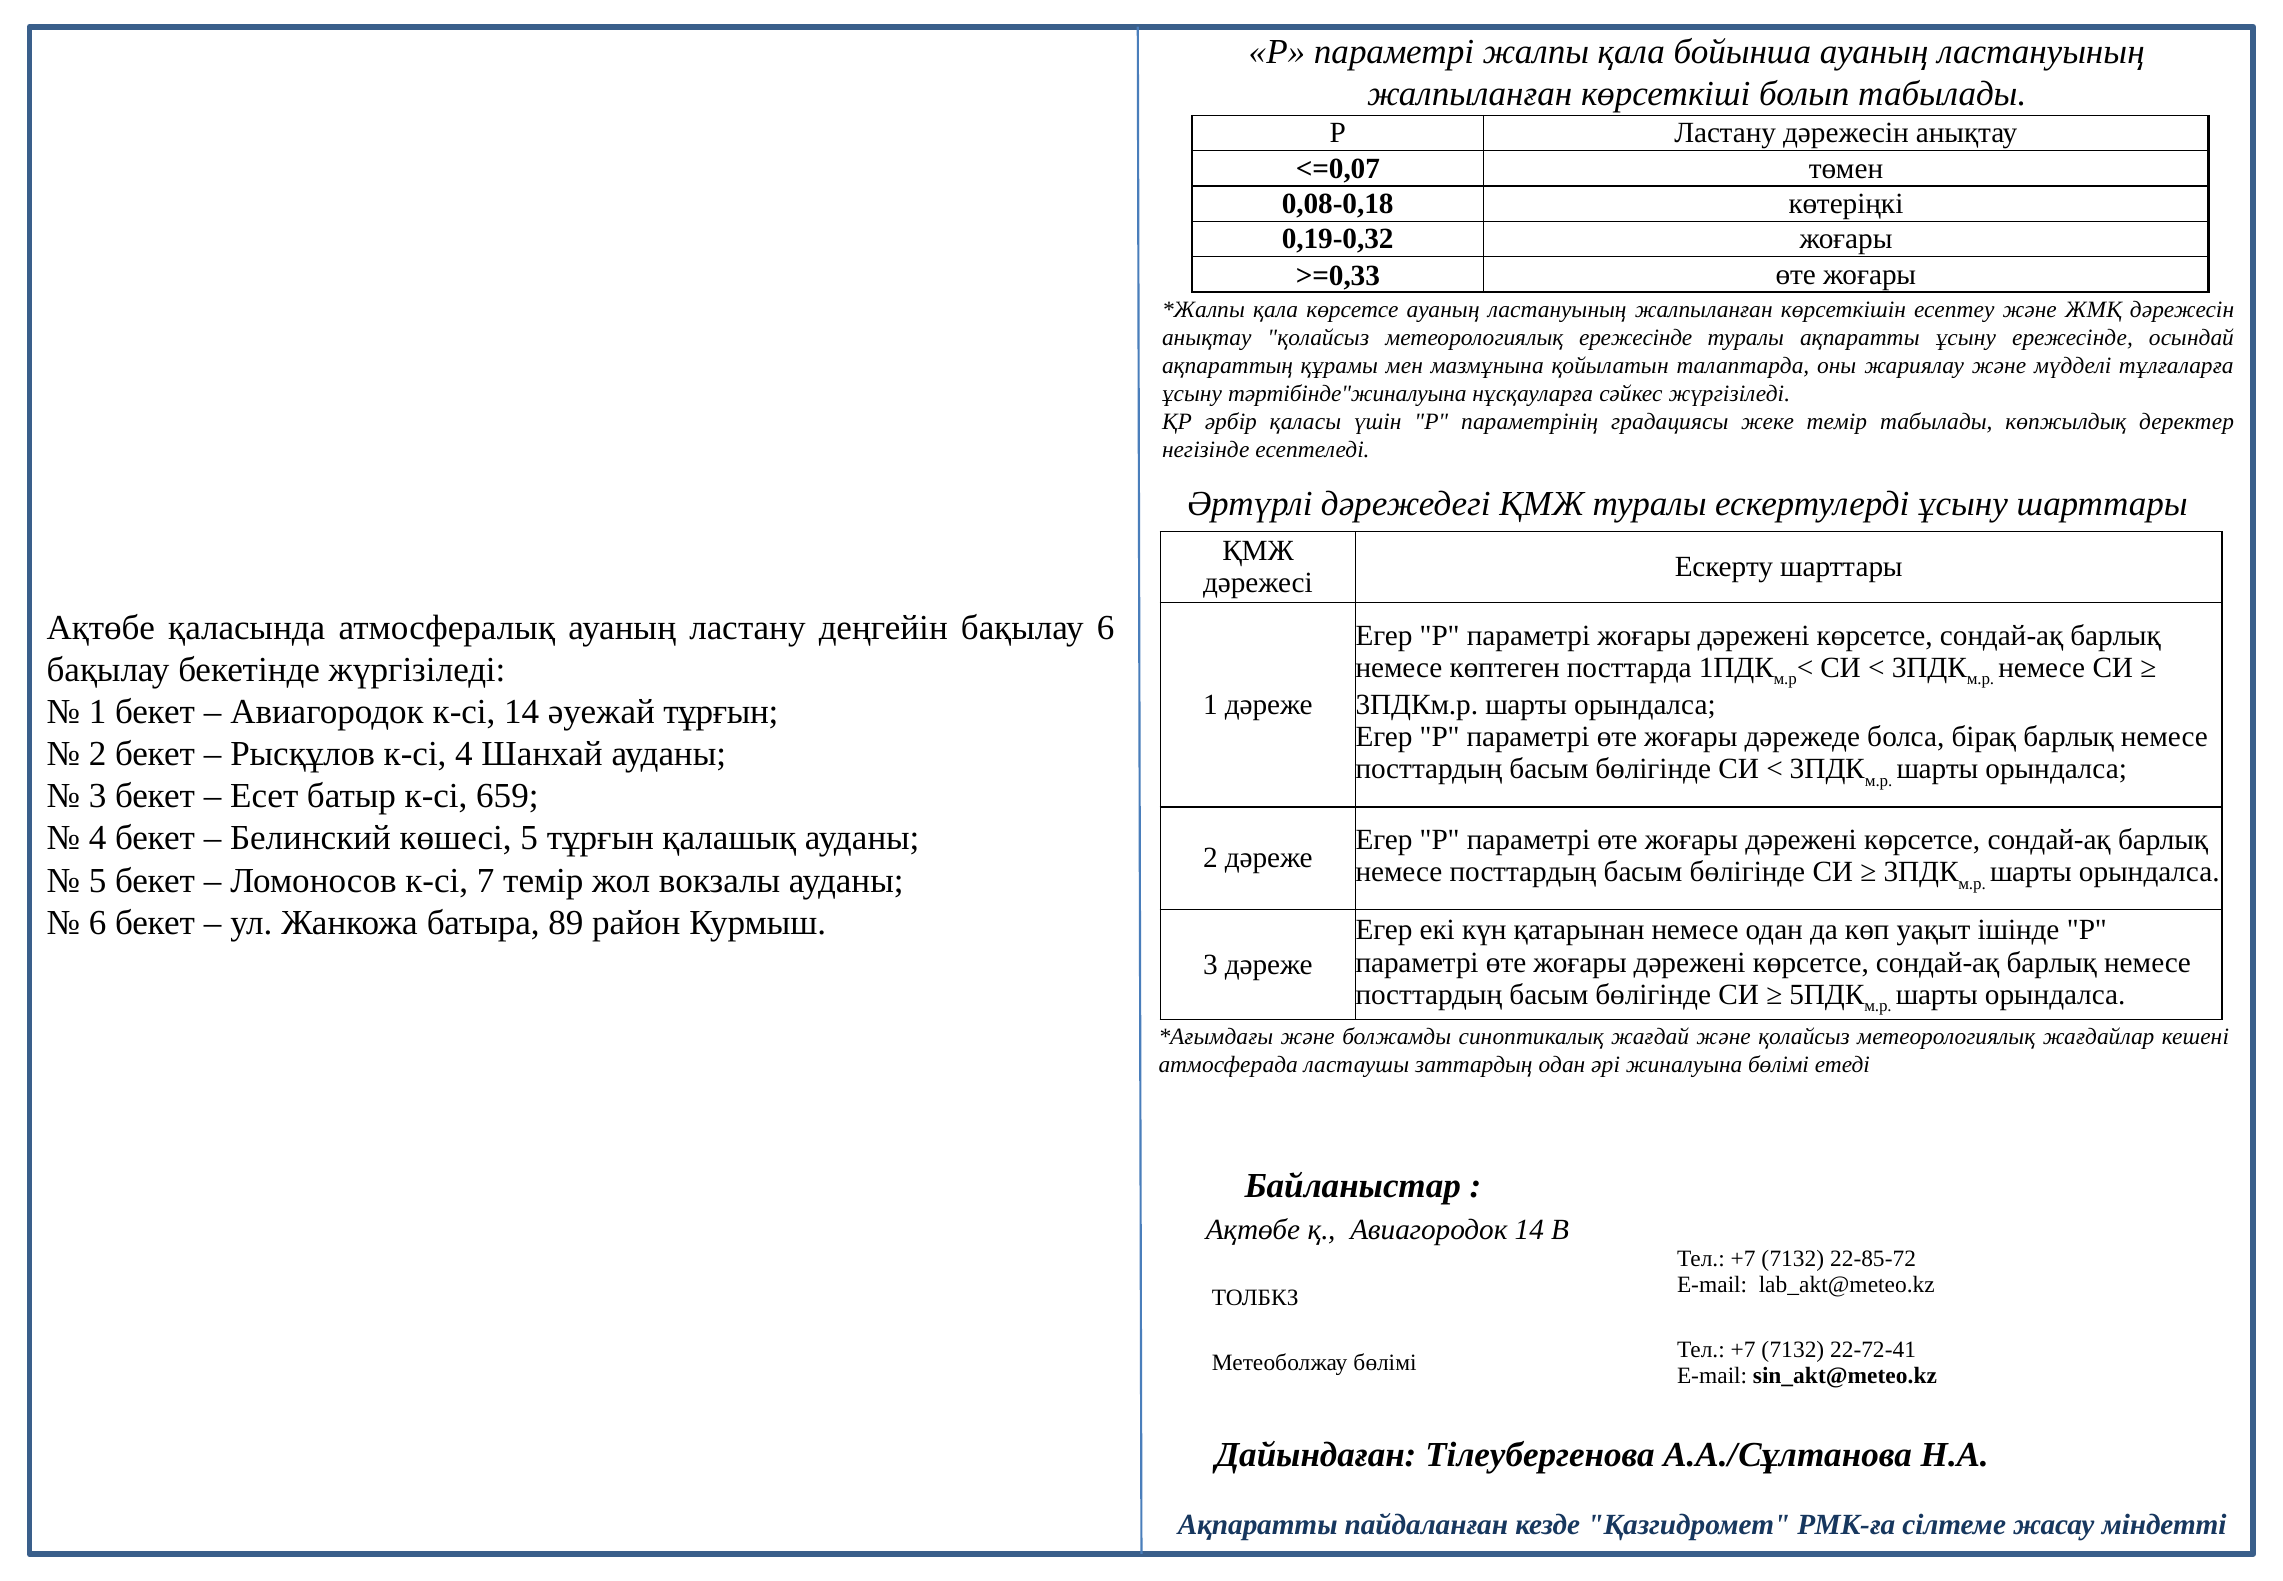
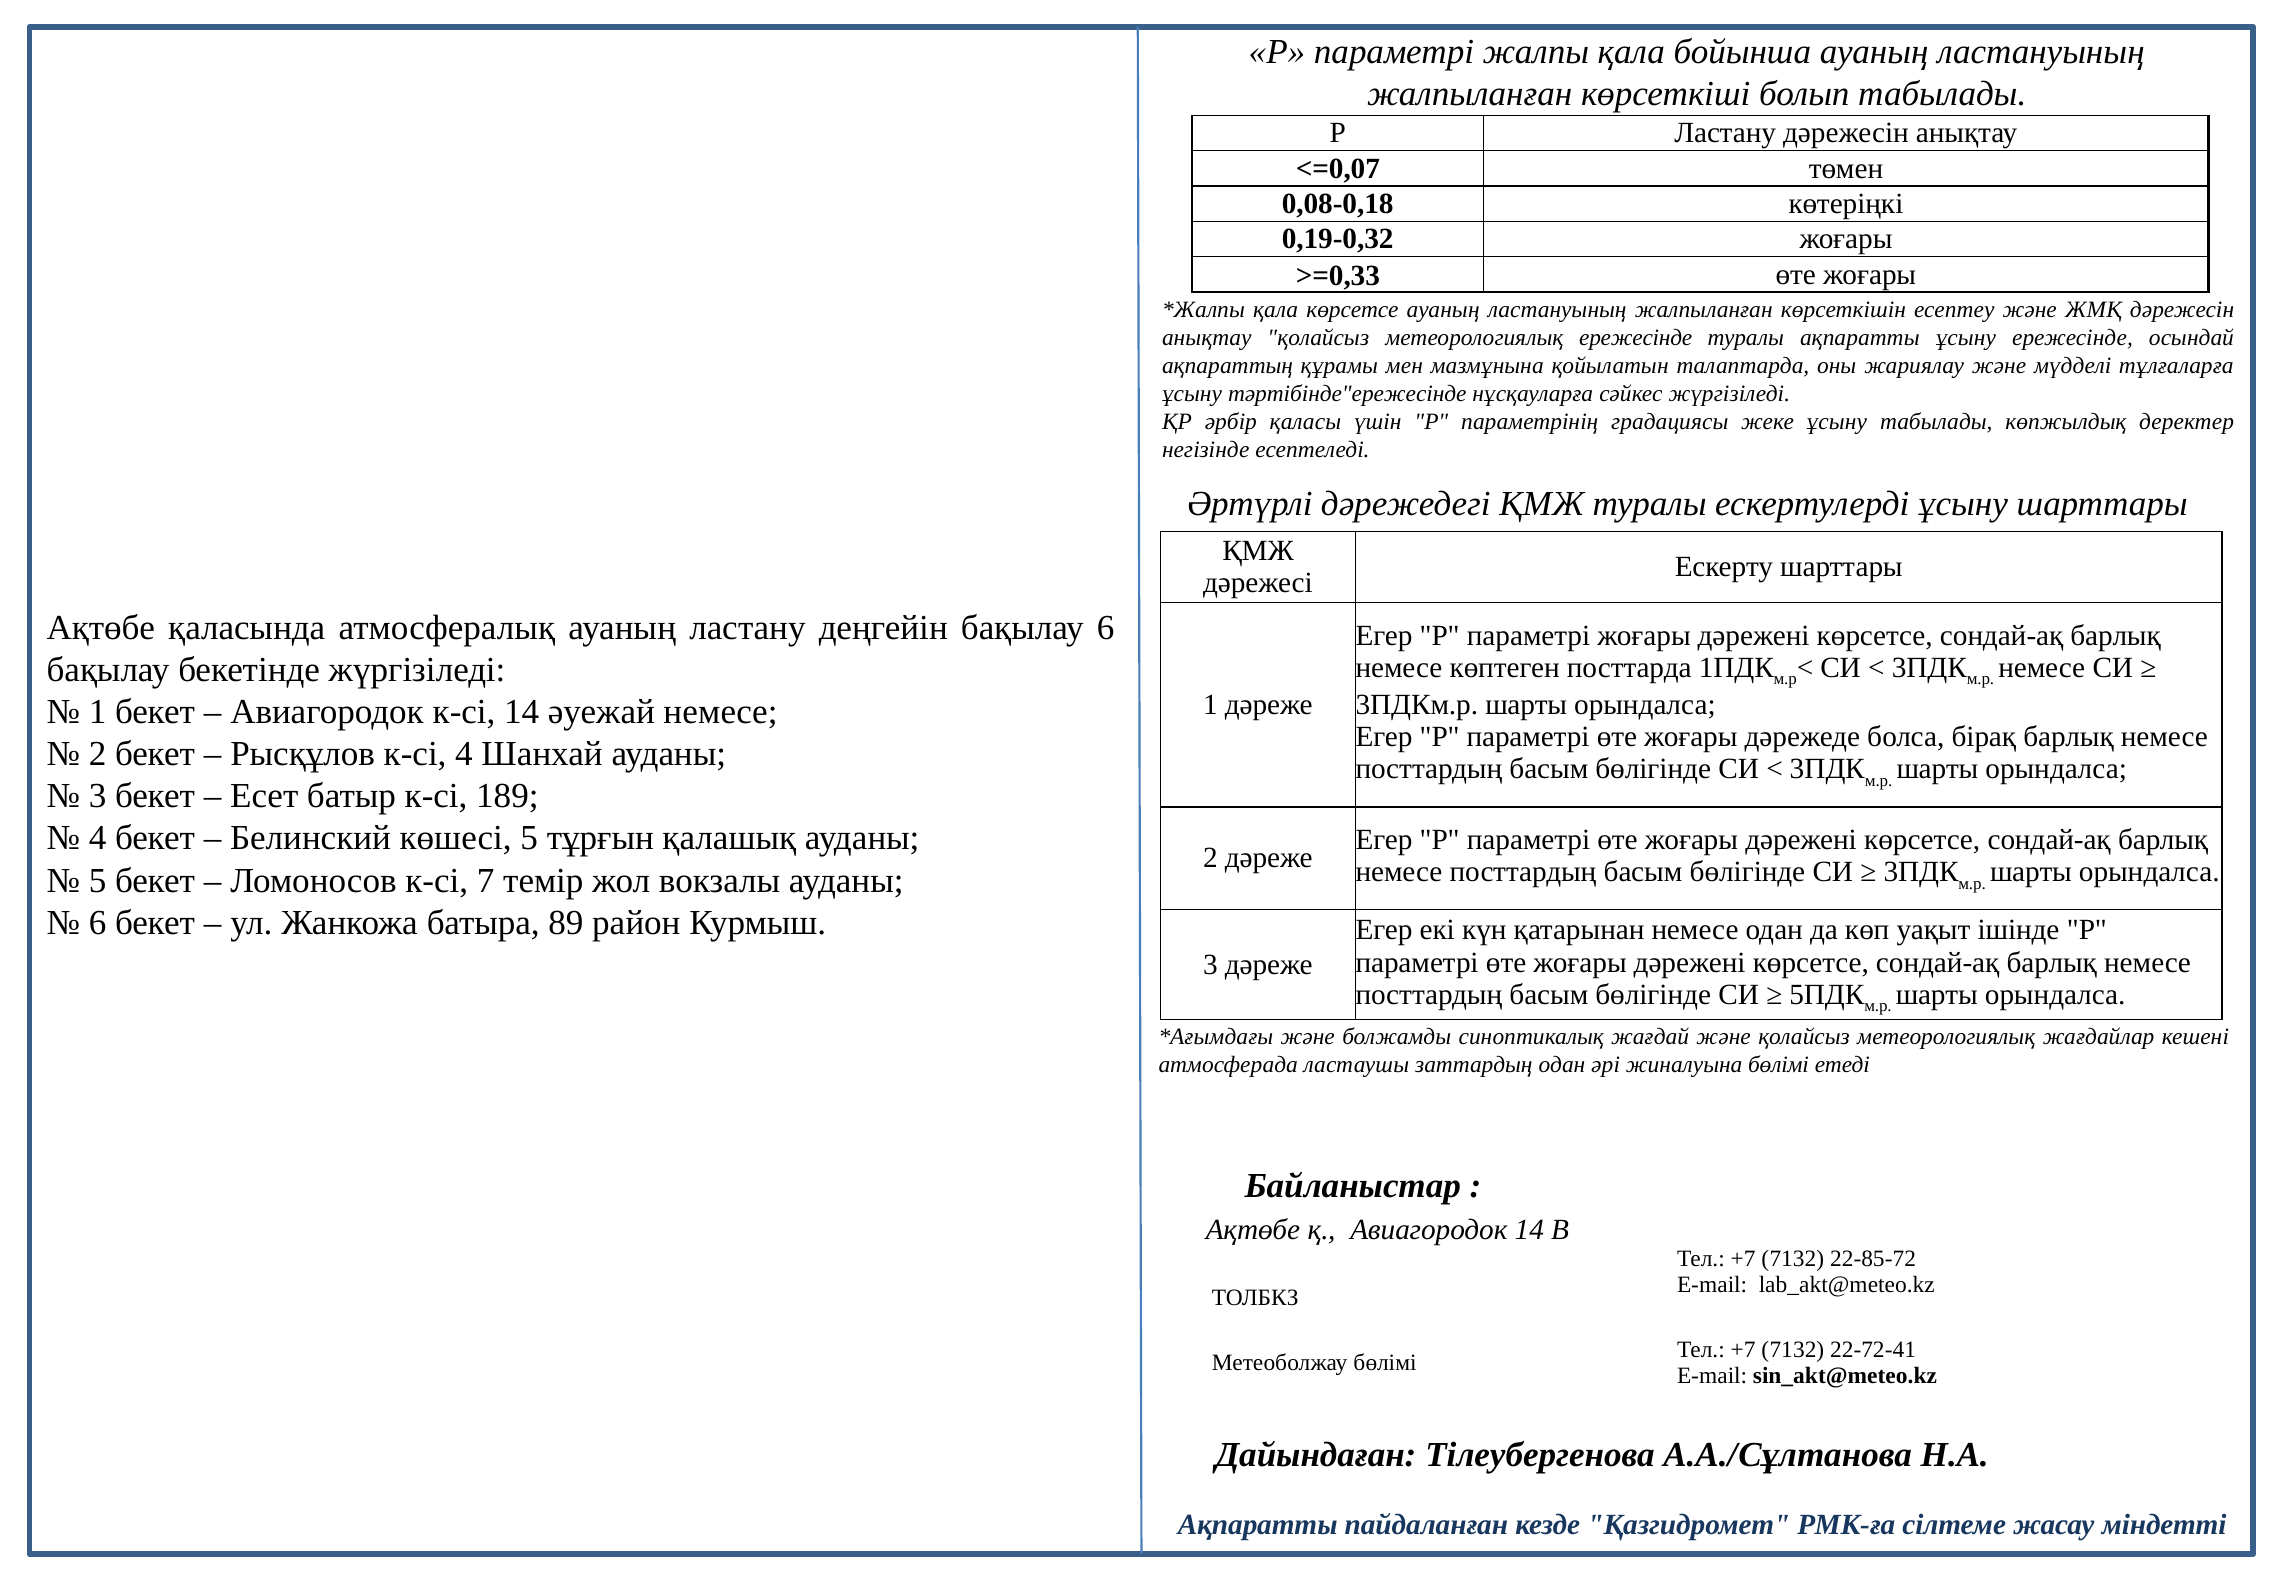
тәртібінде"жиналуына: тәртібінде"жиналуына -> тәртібінде"ережесінде
жеке темір: темір -> ұсыну
әуежай тұрғын: тұрғын -> немесе
659: 659 -> 189
